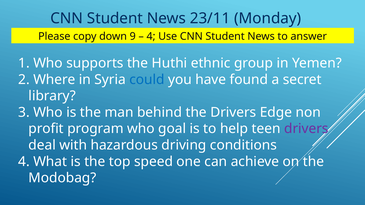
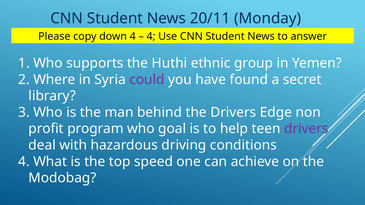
23/11: 23/11 -> 20/11
down 9: 9 -> 4
could colour: blue -> purple
